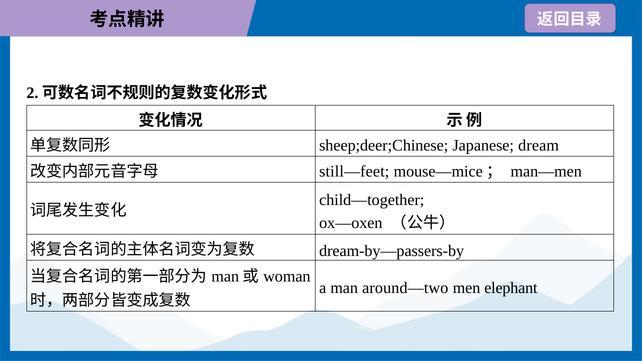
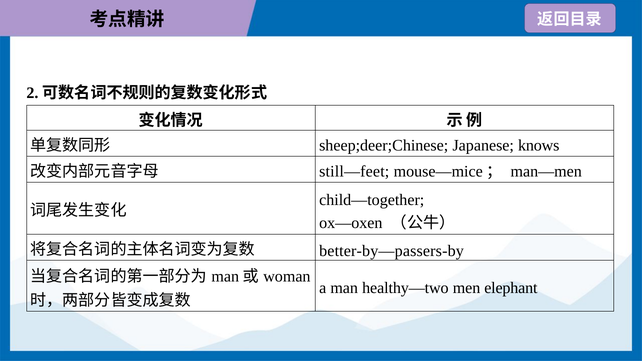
dream: dream -> knows
dream-by—passers-by: dream-by—passers-by -> better-by—passers-by
around—two: around—two -> healthy—two
